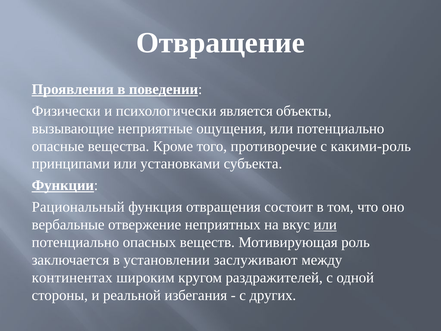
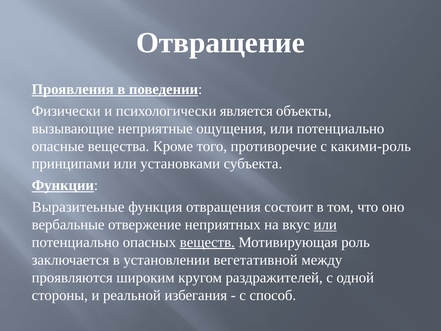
Рациональный: Рациональный -> Выразитеьные
веществ underline: none -> present
заслуживают: заслуживают -> вегетативной
континентах: континентах -> проявляются
других: других -> способ
